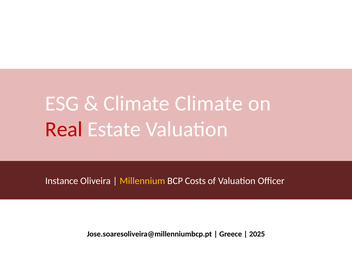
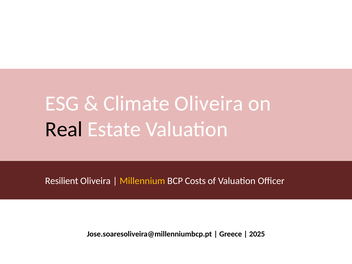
Climate Climate: Climate -> Oliveira
Real colour: red -> black
Instance: Instance -> Resilient
